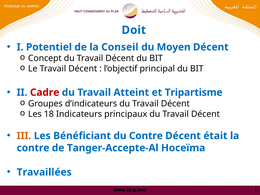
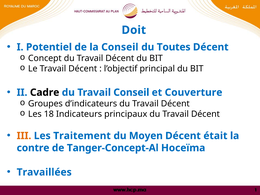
Moyen: Moyen -> Toutes
Cadre colour: red -> black
Travail Atteint: Atteint -> Conseil
Tripartisme: Tripartisme -> Couverture
Bénéficiant: Bénéficiant -> Traitement
du Contre: Contre -> Moyen
Tanger-Accepte-Al: Tanger-Accepte-Al -> Tanger-Concept-Al
